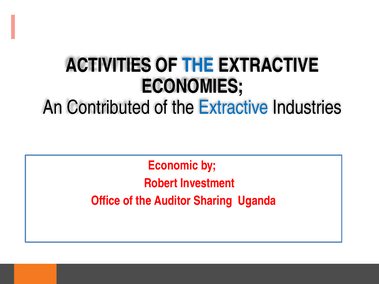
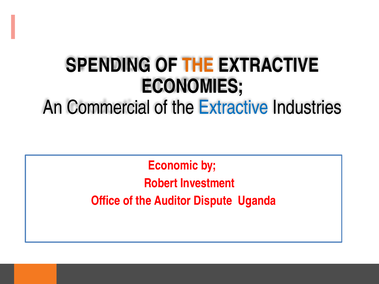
ACTIVITIES: ACTIVITIES -> SPENDING
THE at (198, 65) colour: blue -> orange
Contributed: Contributed -> Commercial
Sharing: Sharing -> Dispute
